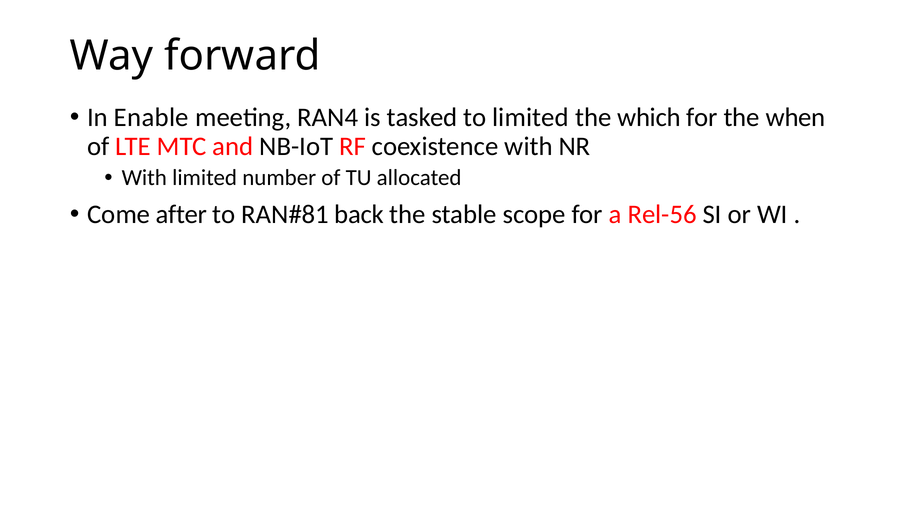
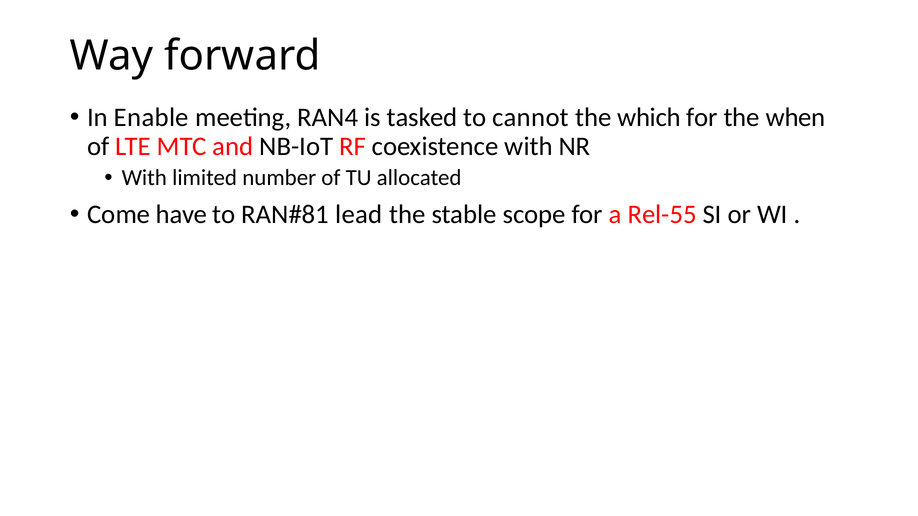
to limited: limited -> cannot
after: after -> have
back: back -> lead
Rel-56: Rel-56 -> Rel-55
